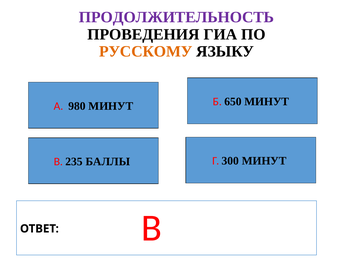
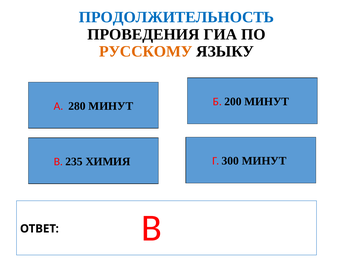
ПРОДОЛЖИТЕЛЬНОСТЬ colour: purple -> blue
980: 980 -> 280
650: 650 -> 200
БАЛЛЫ: БАЛЛЫ -> ХИМИЯ
